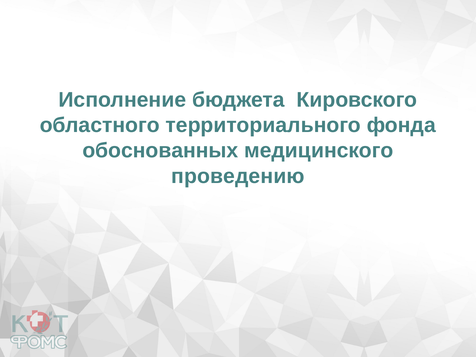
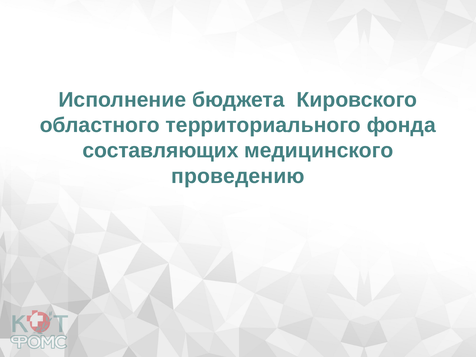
обоснованных: обоснованных -> составляющих
